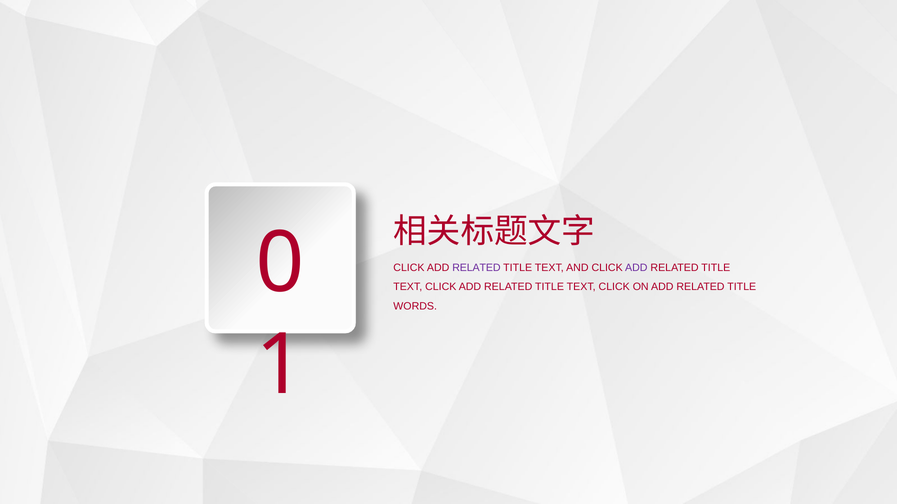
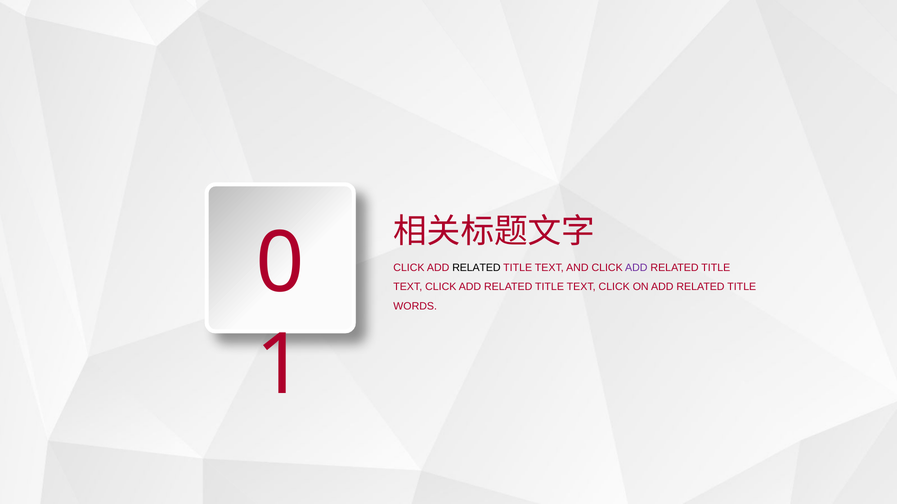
RELATED at (476, 268) colour: purple -> black
